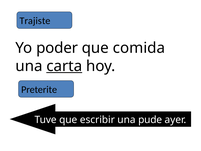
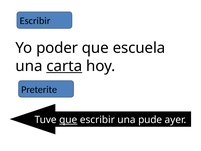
Trajiste at (35, 21): Trajiste -> Escribir
comida: comida -> escuela
que at (68, 120) underline: none -> present
